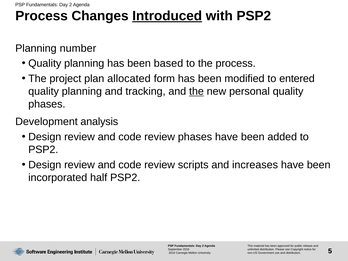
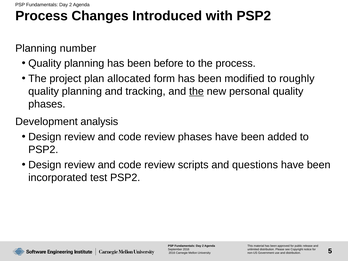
Introduced underline: present -> none
based: based -> before
entered: entered -> roughly
increases: increases -> questions
half: half -> test
